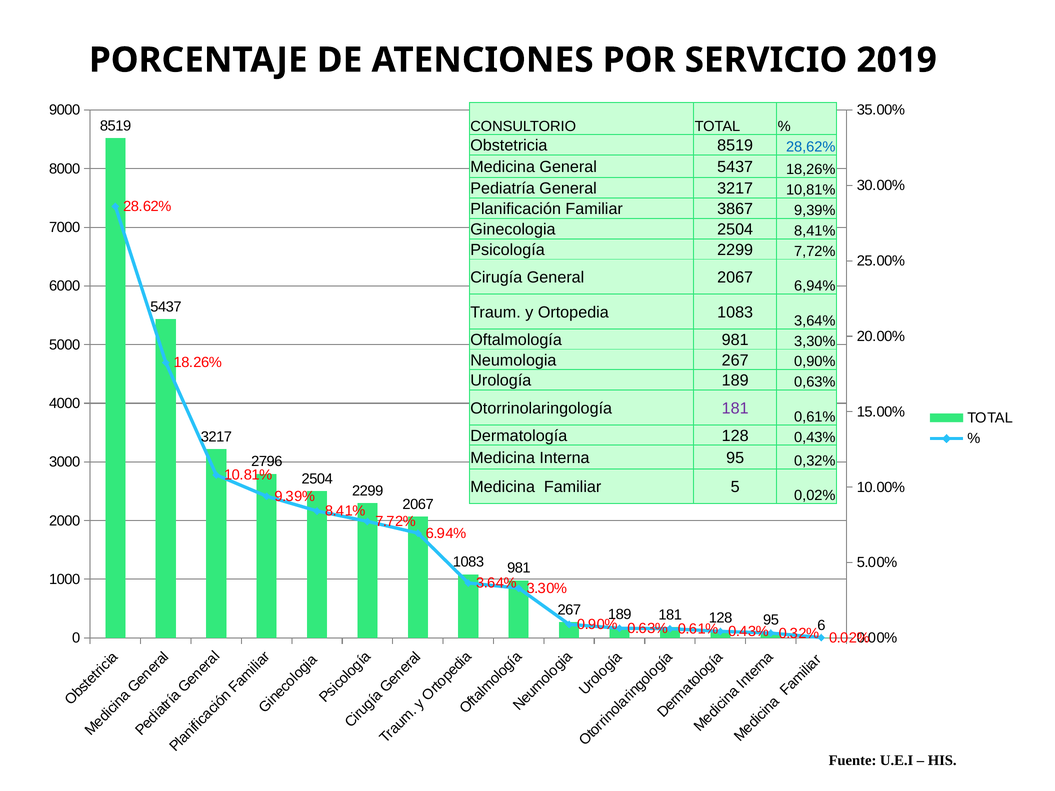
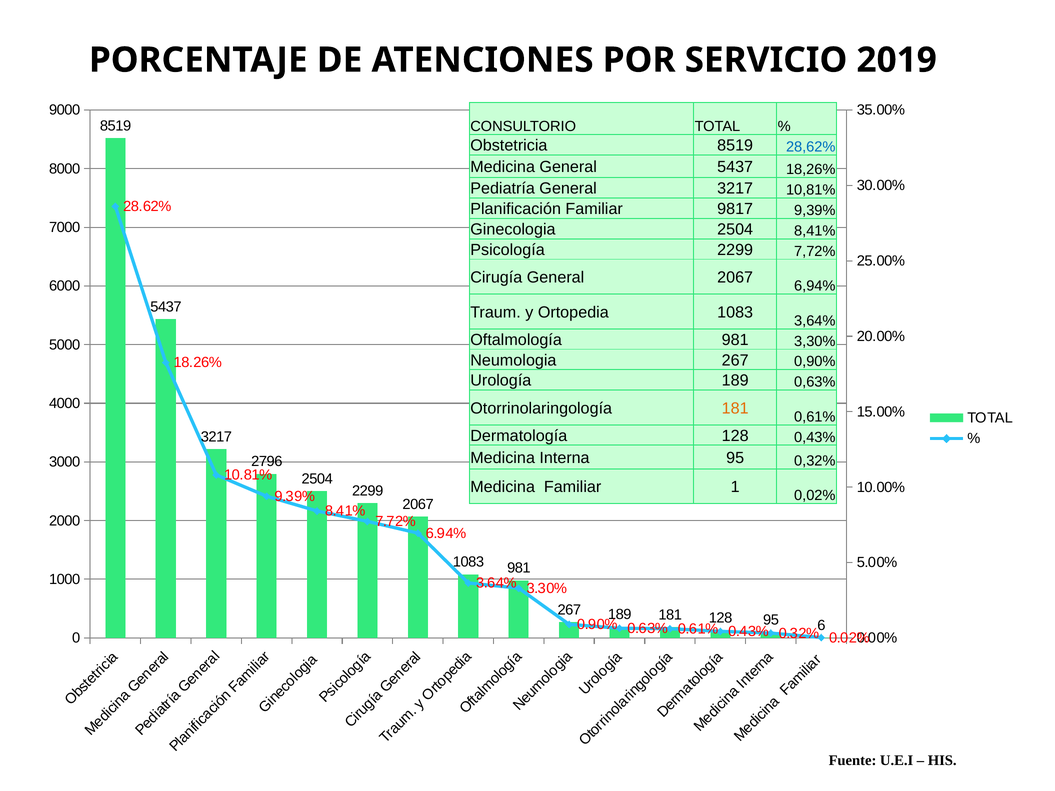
3867: 3867 -> 9817
181 at (735, 408) colour: purple -> orange
5: 5 -> 1
